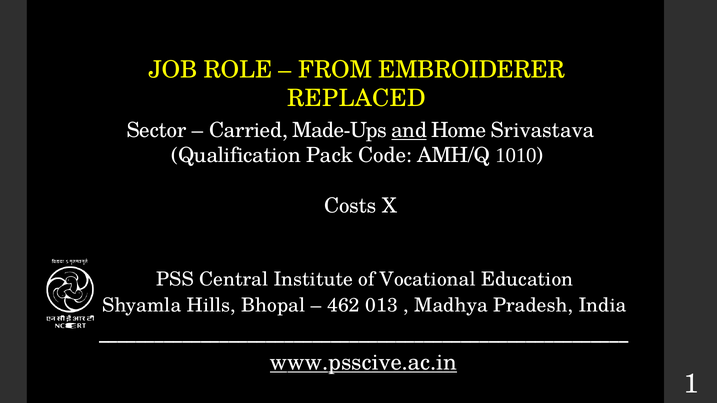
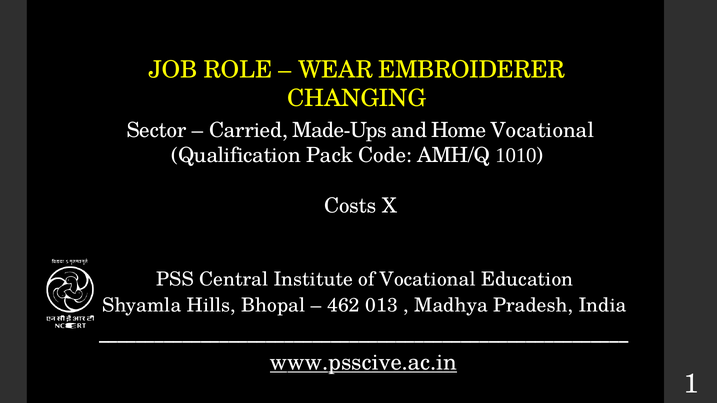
FROM: FROM -> WEAR
REPLACED: REPLACED -> CHANGING
and underline: present -> none
Home Srivastava: Srivastava -> Vocational
